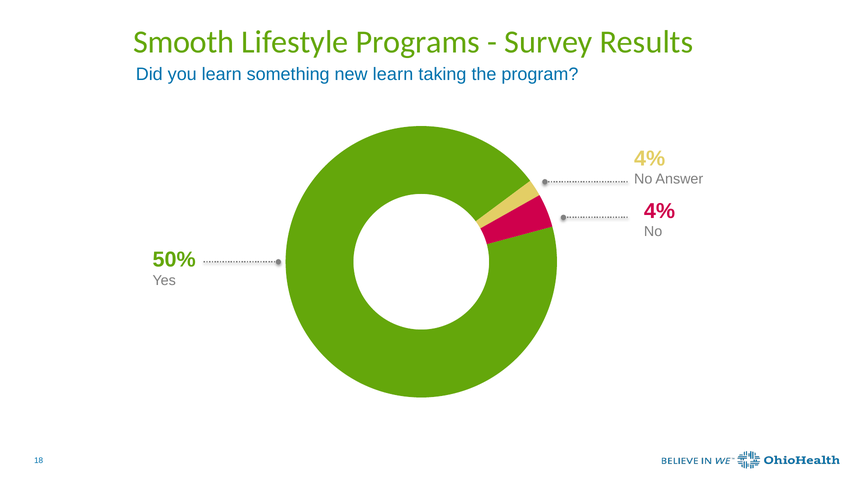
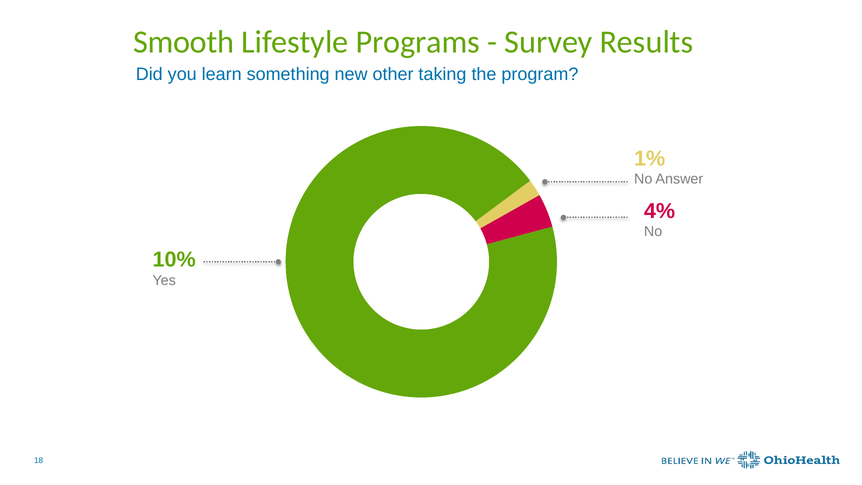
new learn: learn -> other
4% at (650, 159): 4% -> 1%
50%: 50% -> 10%
